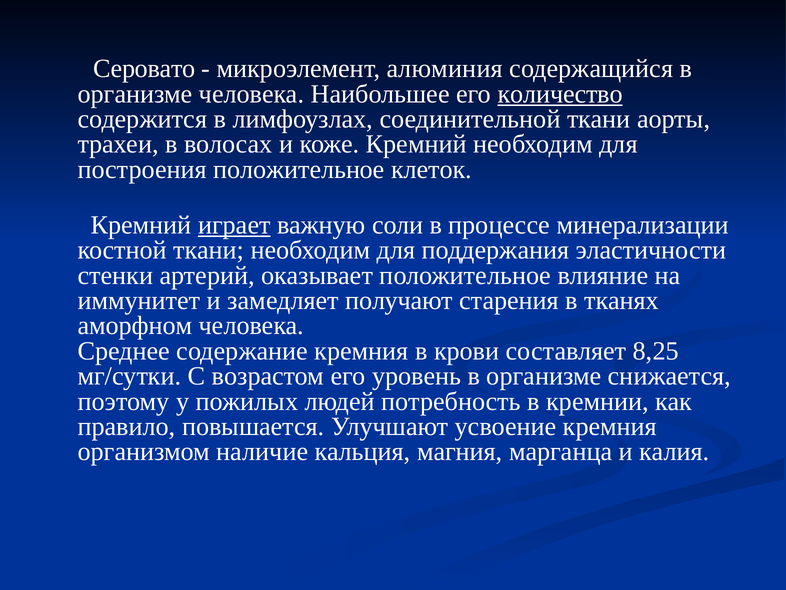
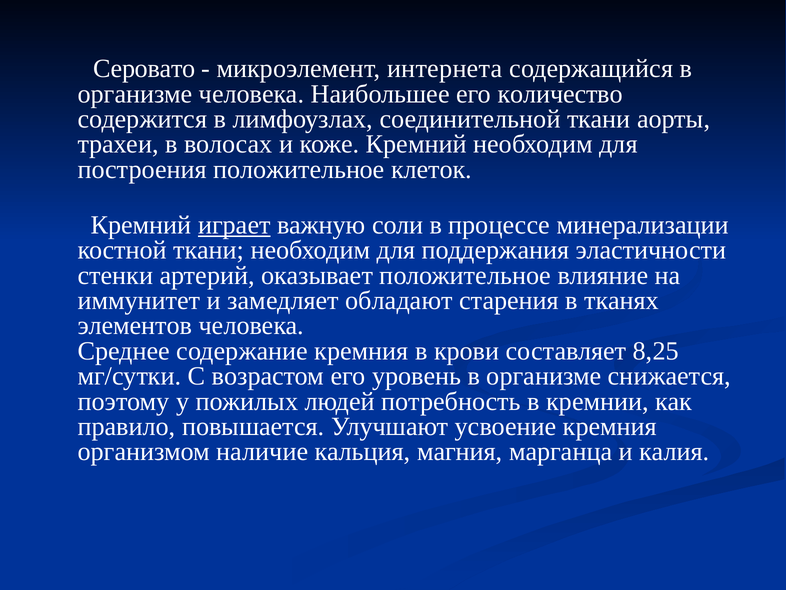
алюминия: алюминия -> интернета
количество underline: present -> none
получают: получают -> обладают
аморфном: аморфном -> элементов
